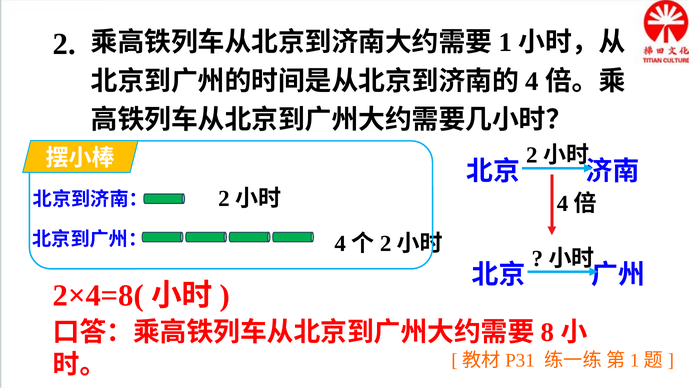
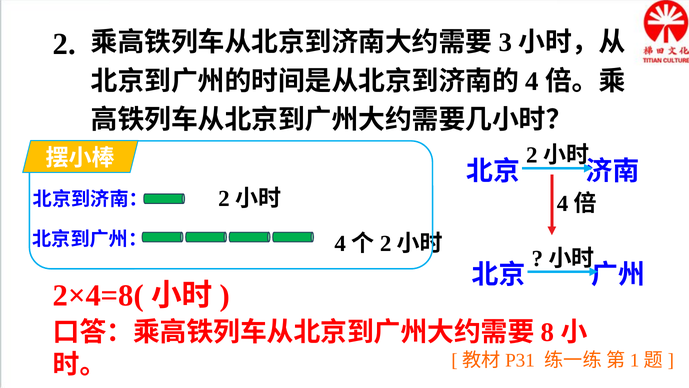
1: 1 -> 3
